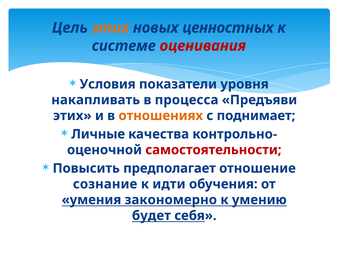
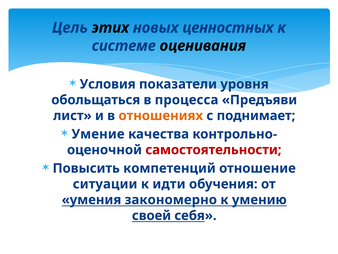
этих at (110, 28) colour: orange -> black
оценивания colour: red -> black
накапливать: накапливать -> обольщаться
этих at (72, 115): этих -> лист
Личные: Личные -> Умение
предполагает: предполагает -> компетенций
сознание: сознание -> ситуации
будет: будет -> своей
